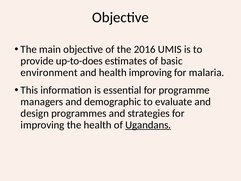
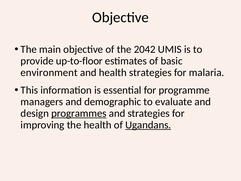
2016: 2016 -> 2042
up-to-does: up-to-does -> up-to-floor
health improving: improving -> strategies
programmes underline: none -> present
